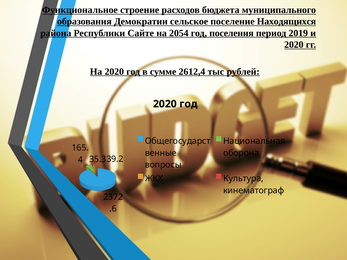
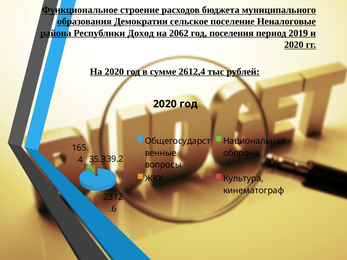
Находящихся: Находящихся -> Неналоговые
Сайте: Сайте -> Доход
2054: 2054 -> 2062
